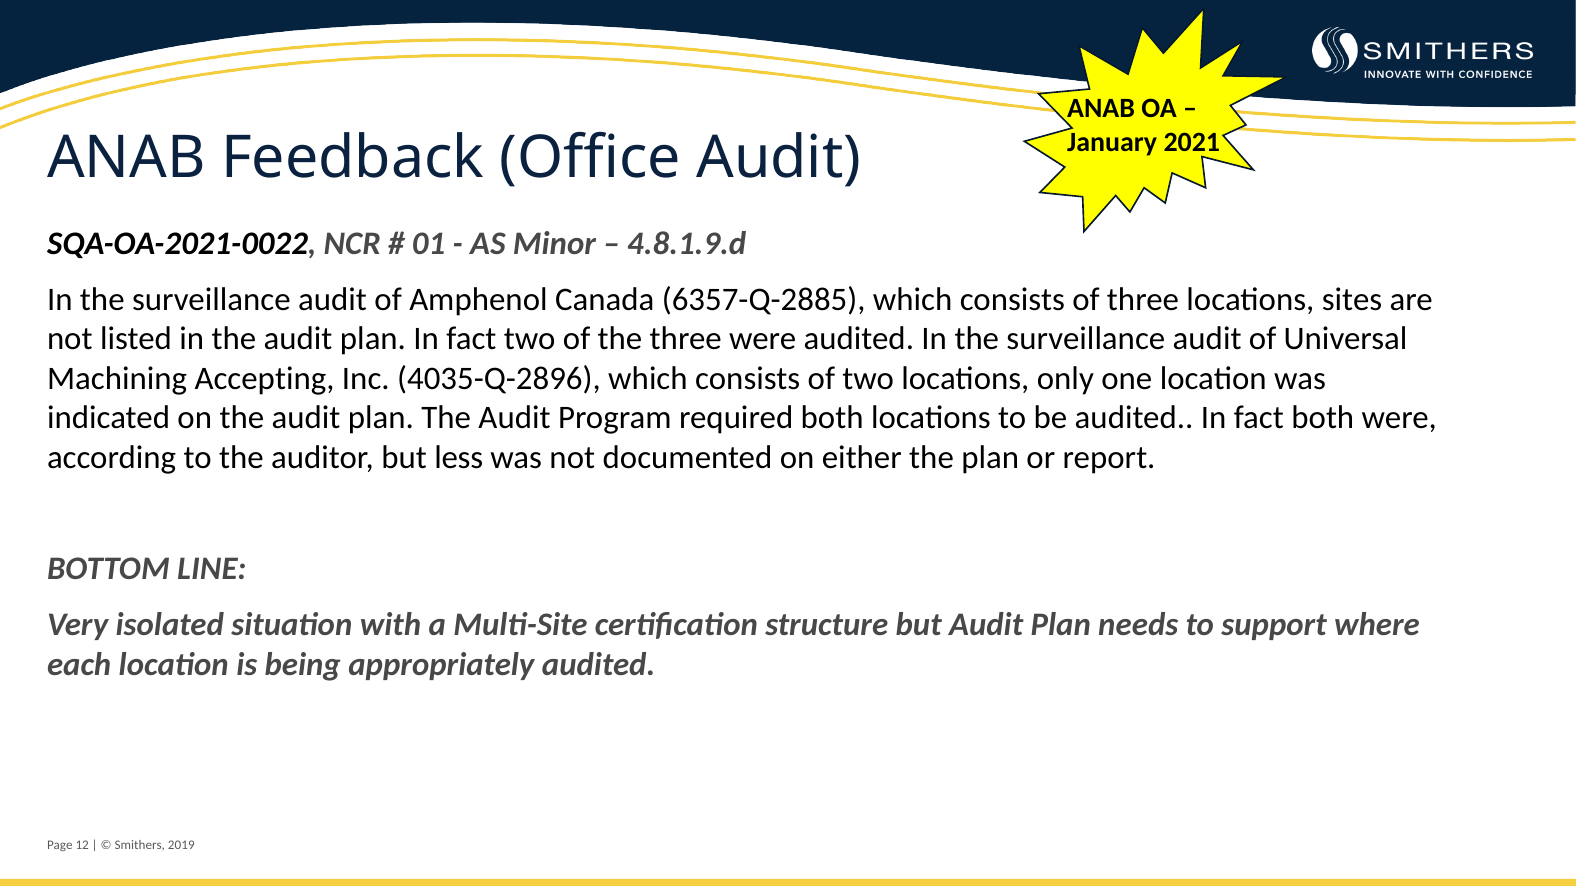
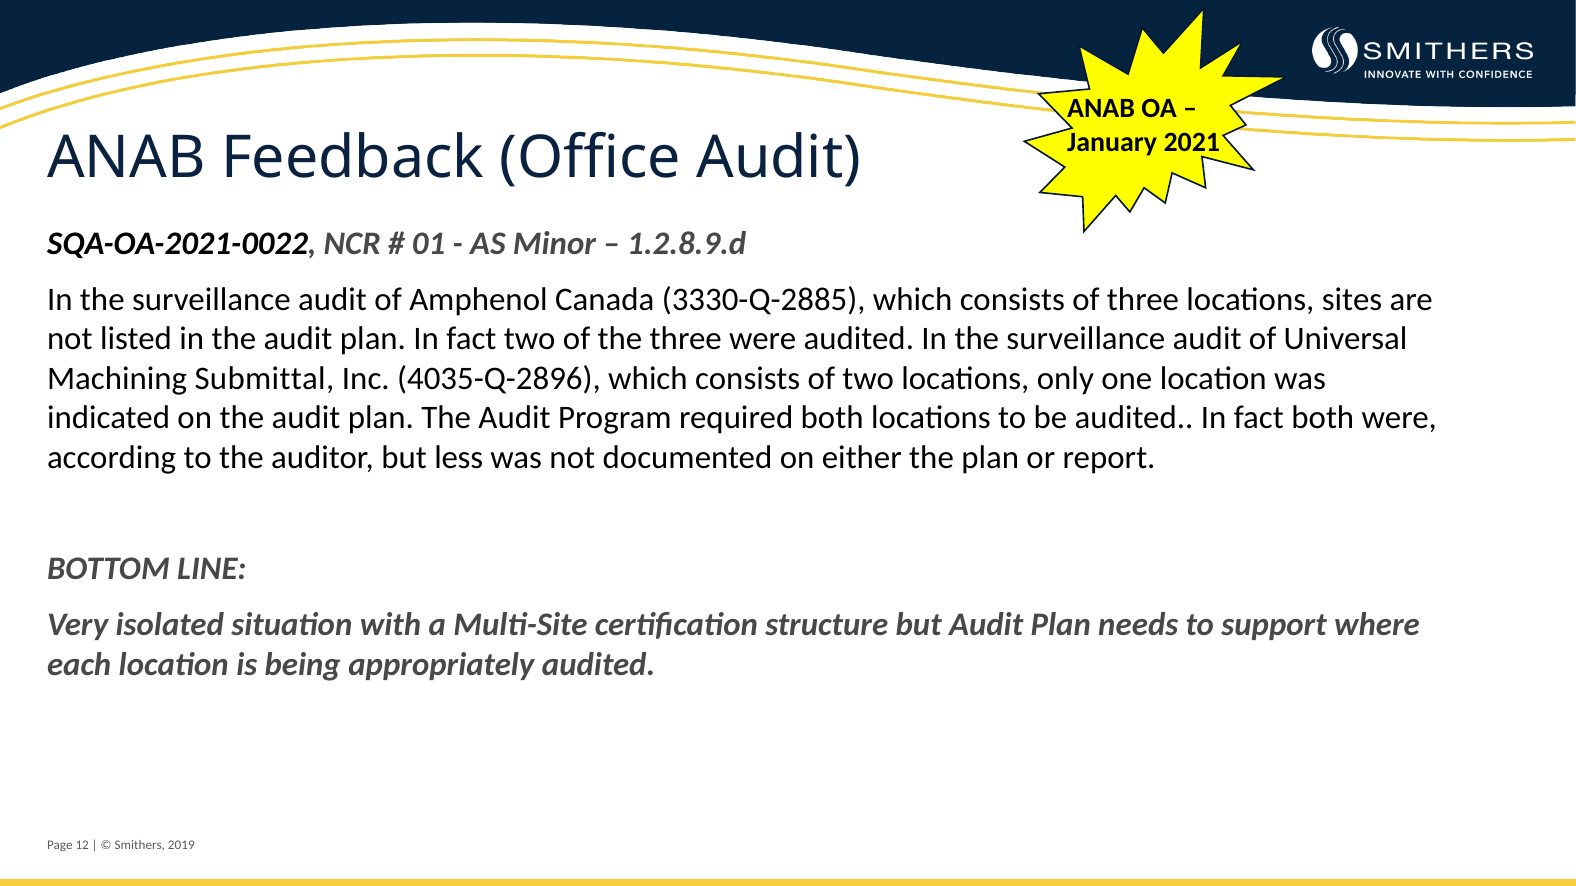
4.8.1.9.d: 4.8.1.9.d -> 1.2.8.9.d
6357-Q-2885: 6357-Q-2885 -> 3330-Q-2885
Accepting: Accepting -> Submittal
